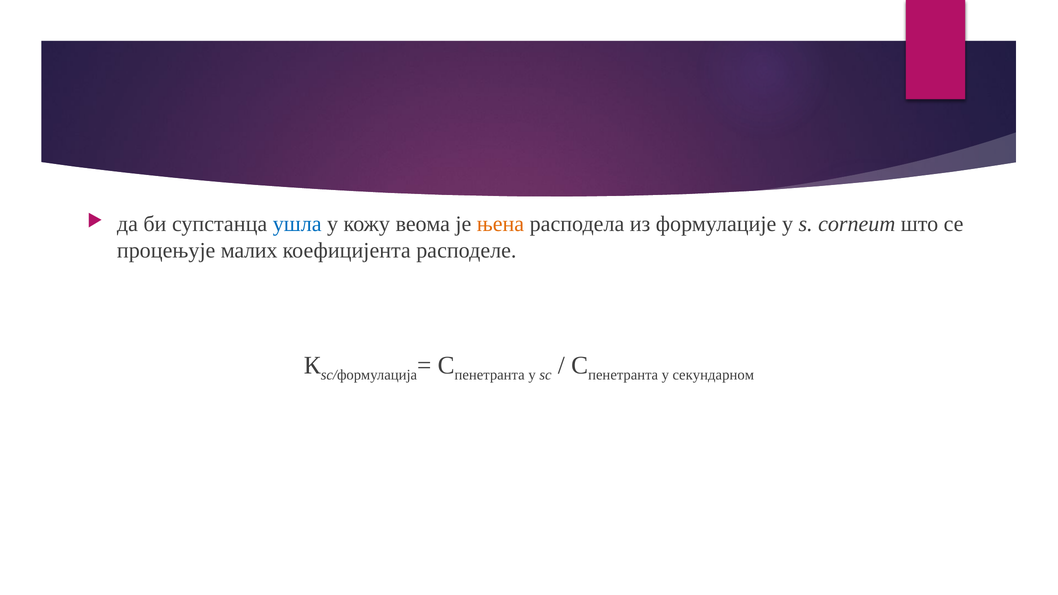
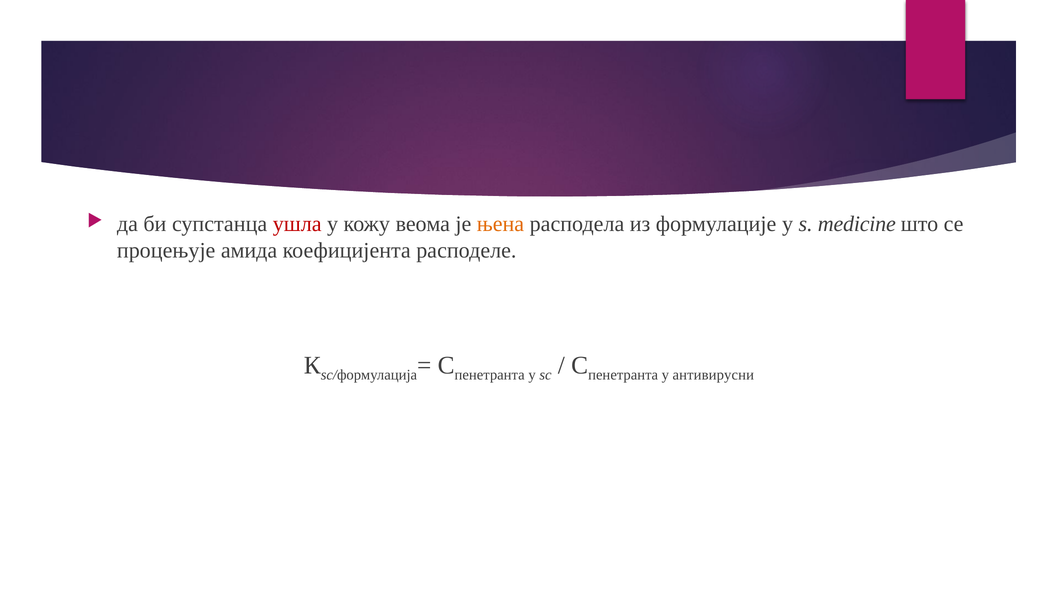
ушла colour: blue -> red
сorneum: сorneum -> medicine
малих: малих -> амида
секундарном: секундарном -> антивирусни
